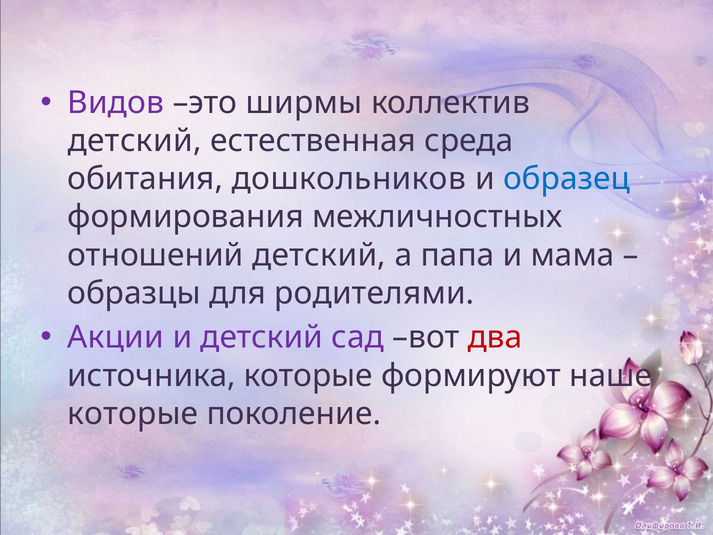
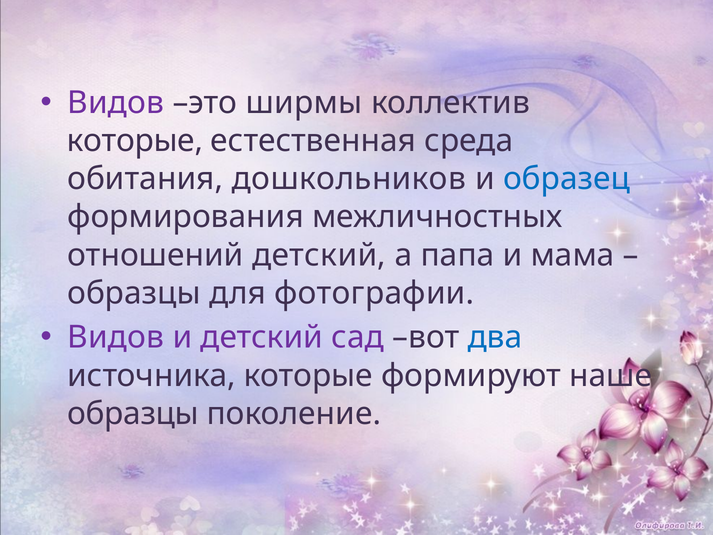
детский at (135, 141): детский -> которые
родителями: родителями -> фотографии
Акции at (116, 337): Акции -> Видов
два colour: red -> blue
которые at (133, 413): которые -> образцы
